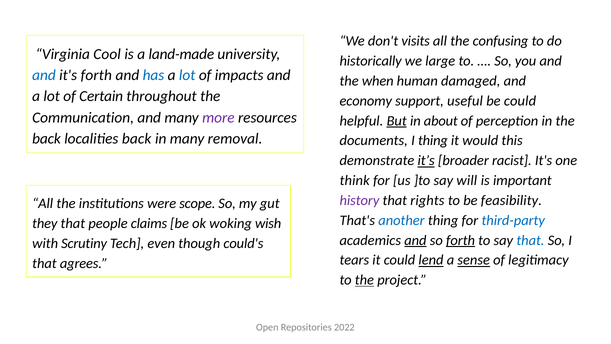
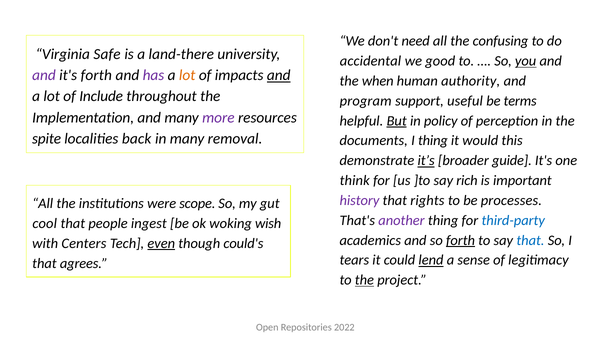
visits: visits -> need
Cool: Cool -> Safe
land-made: land-made -> land-there
historically: historically -> accidental
large: large -> good
you underline: none -> present
and at (44, 75) colour: blue -> purple
has colour: blue -> purple
lot at (187, 75) colour: blue -> orange
and at (279, 75) underline: none -> present
damaged: damaged -> authority
Certain: Certain -> Include
economy: economy -> program
be could: could -> terms
Communication: Communication -> Implementation
about: about -> policy
back at (47, 138): back -> spite
racist: racist -> guide
will: will -> rich
feasibility: feasibility -> processes
another colour: blue -> purple
they: they -> cool
claims: claims -> ingest
and at (415, 240) underline: present -> none
Scrutiny: Scrutiny -> Centers
even underline: none -> present
sense underline: present -> none
